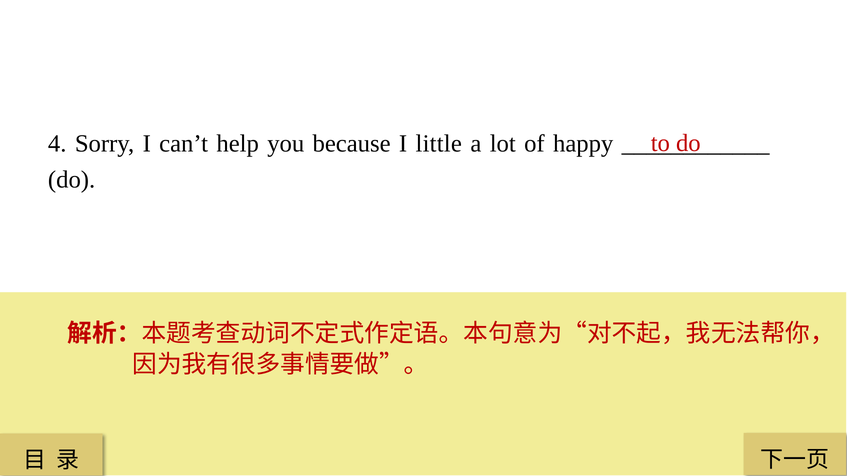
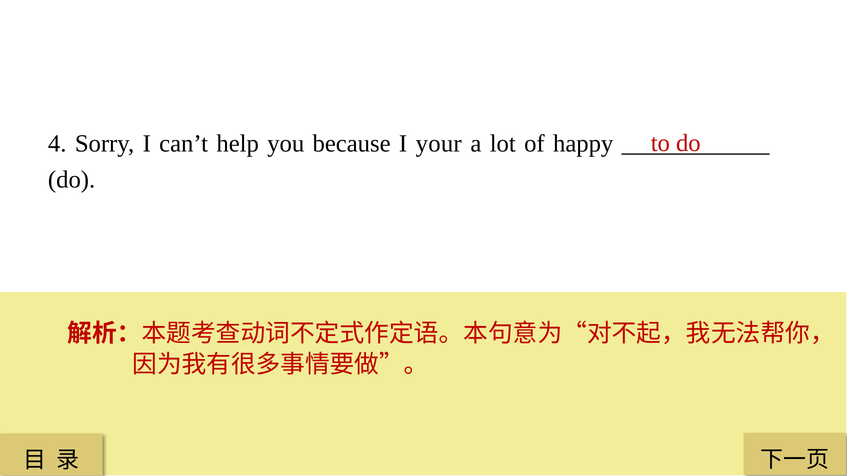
little: little -> your
